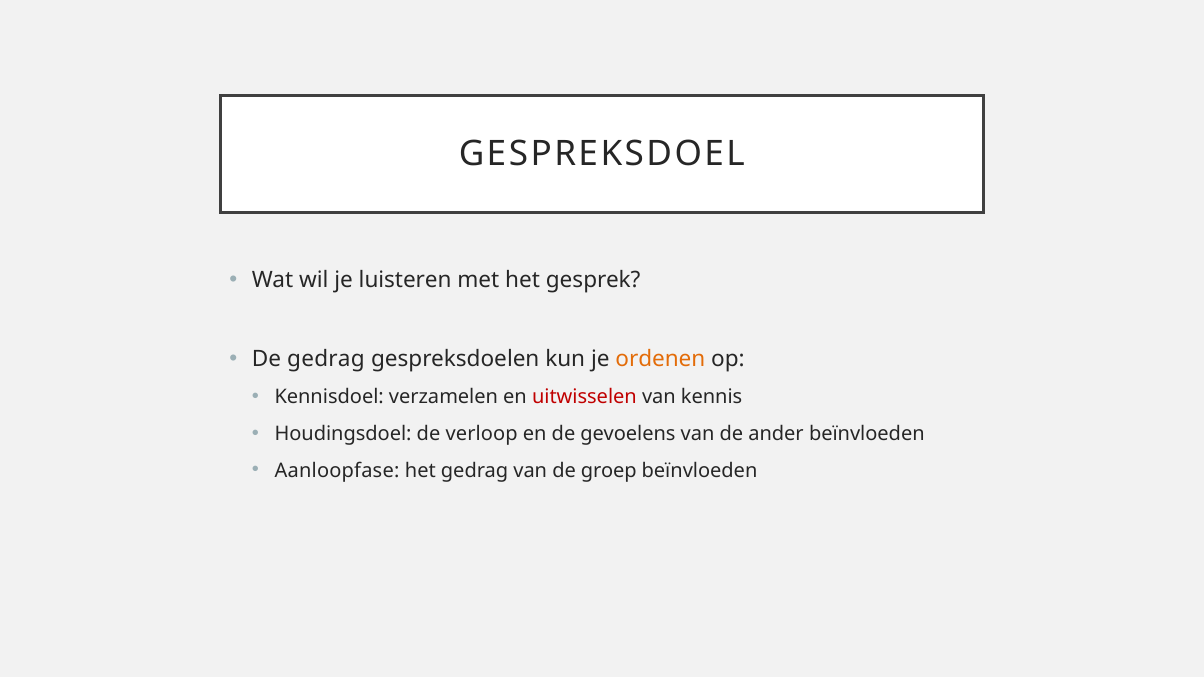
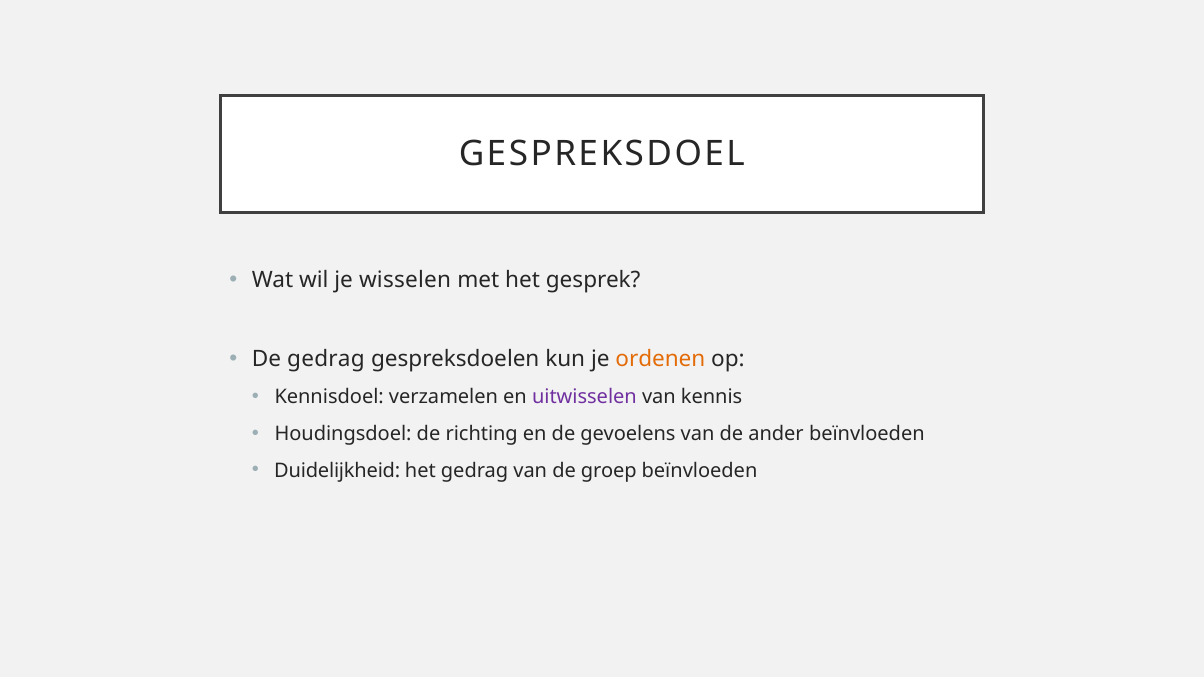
luisteren: luisteren -> wisselen
uitwisselen colour: red -> purple
verloop: verloop -> richting
Aanloopfase: Aanloopfase -> Duidelijkheid
